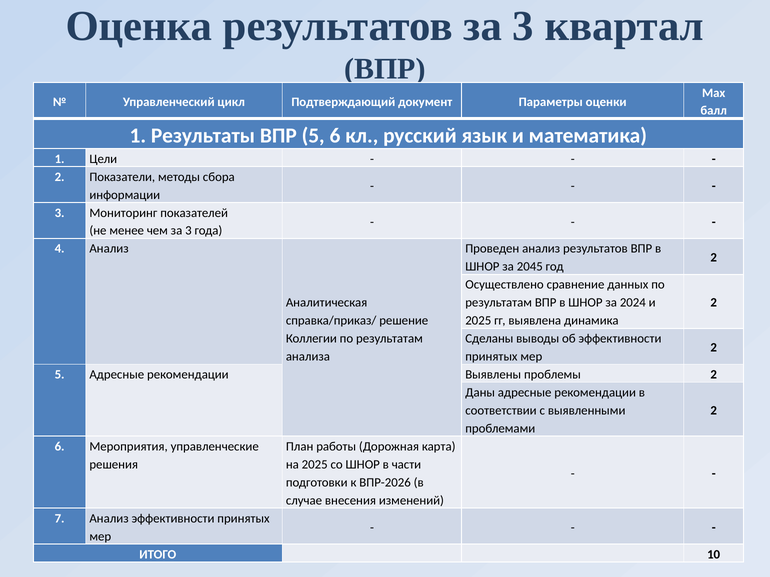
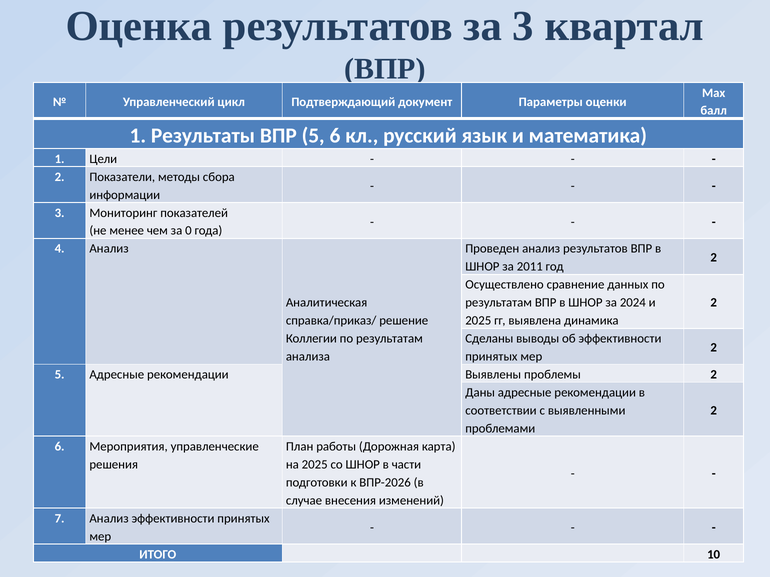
чем за 3: 3 -> 0
2045: 2045 -> 2011
